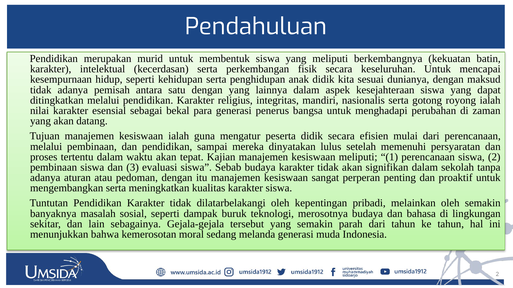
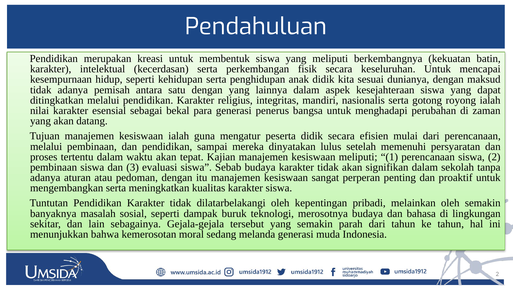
murid: murid -> kreasi
